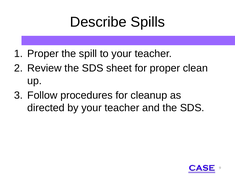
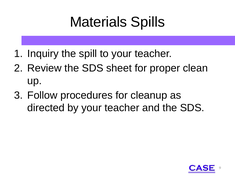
Describe: Describe -> Materials
Proper at (43, 54): Proper -> Inquiry
